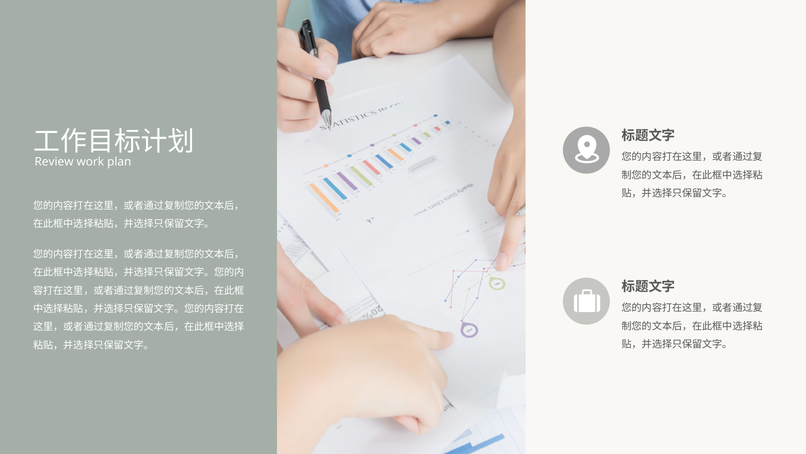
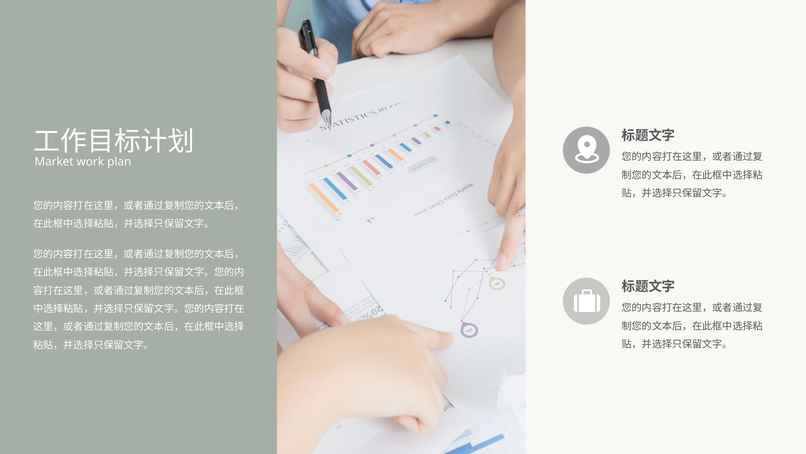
Review: Review -> Market
